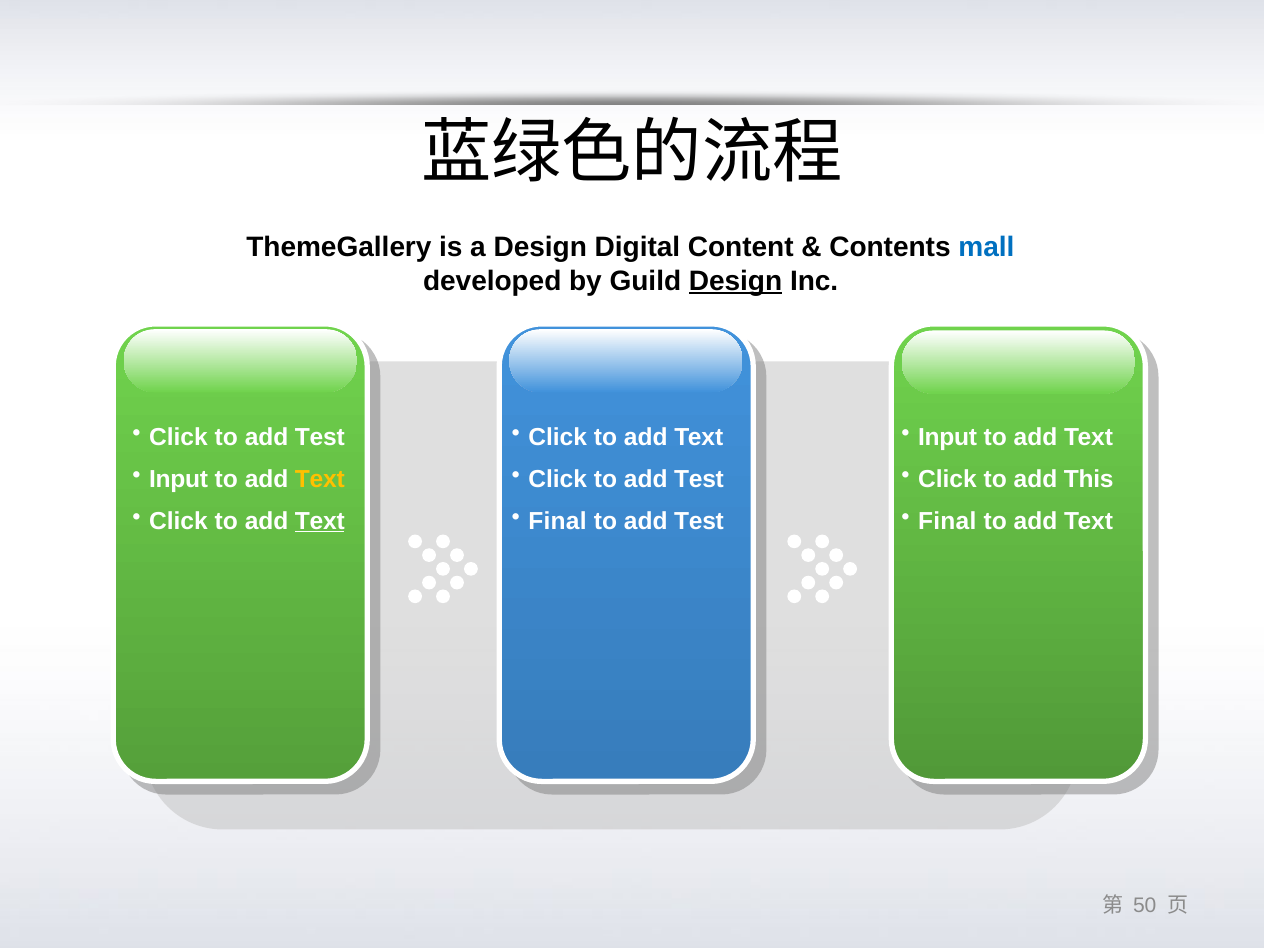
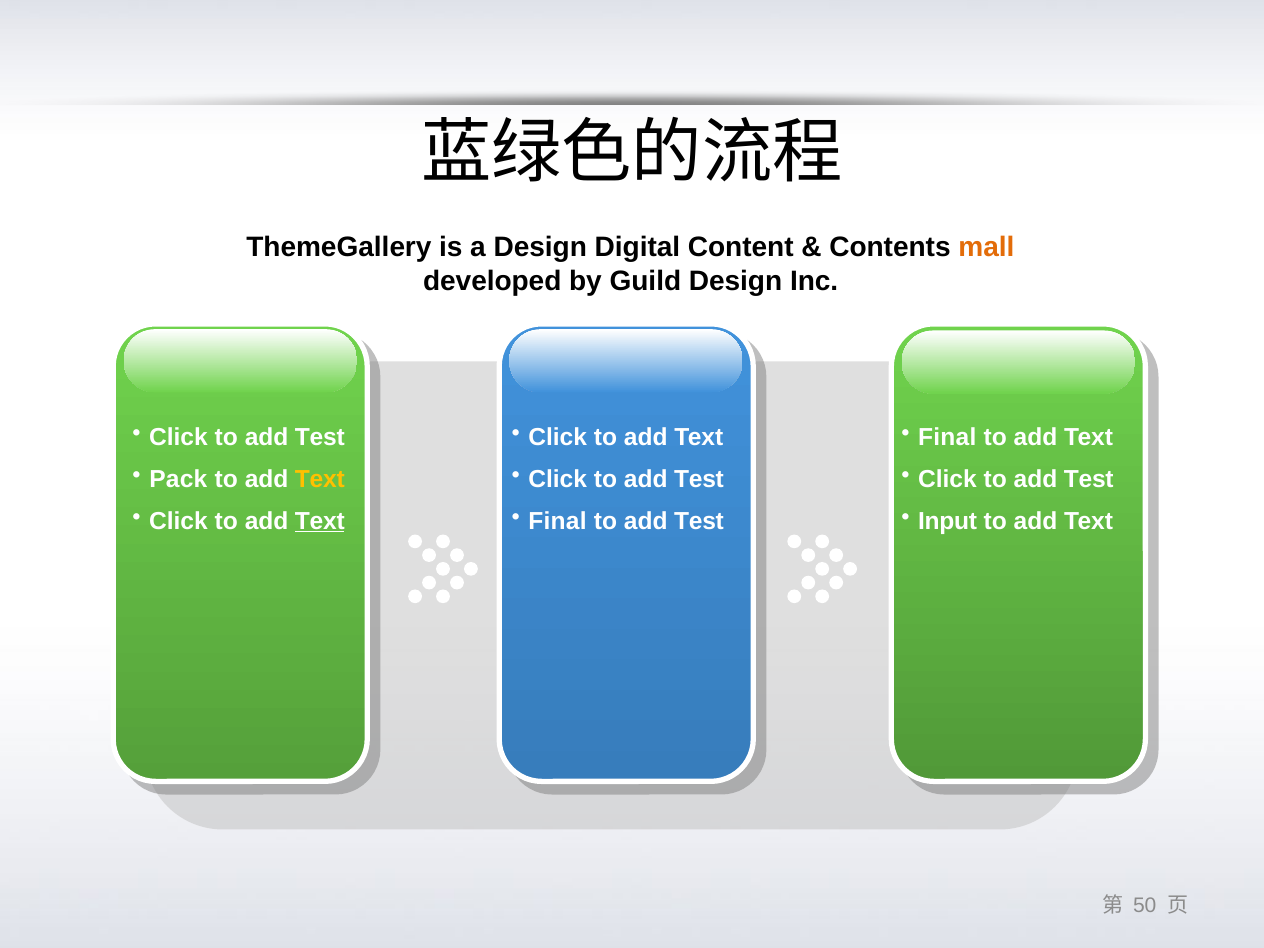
mall colour: blue -> orange
Design at (736, 281) underline: present -> none
Input at (948, 437): Input -> Final
Input at (179, 479): Input -> Pack
This at (1089, 479): This -> Test
Final at (947, 521): Final -> Input
